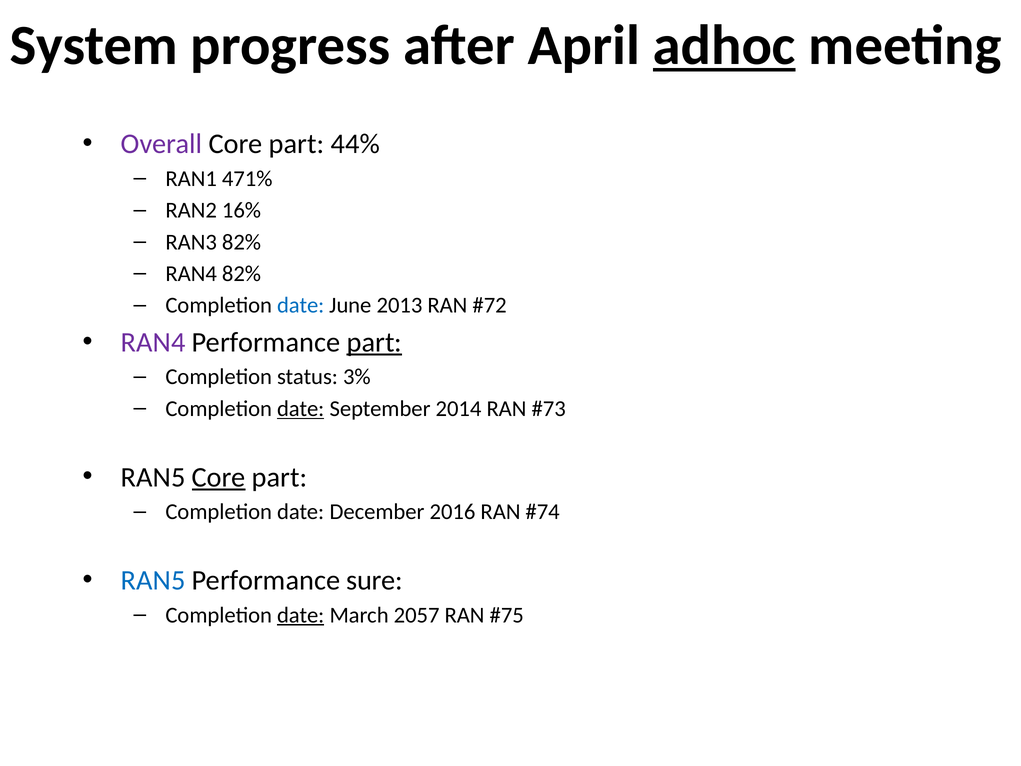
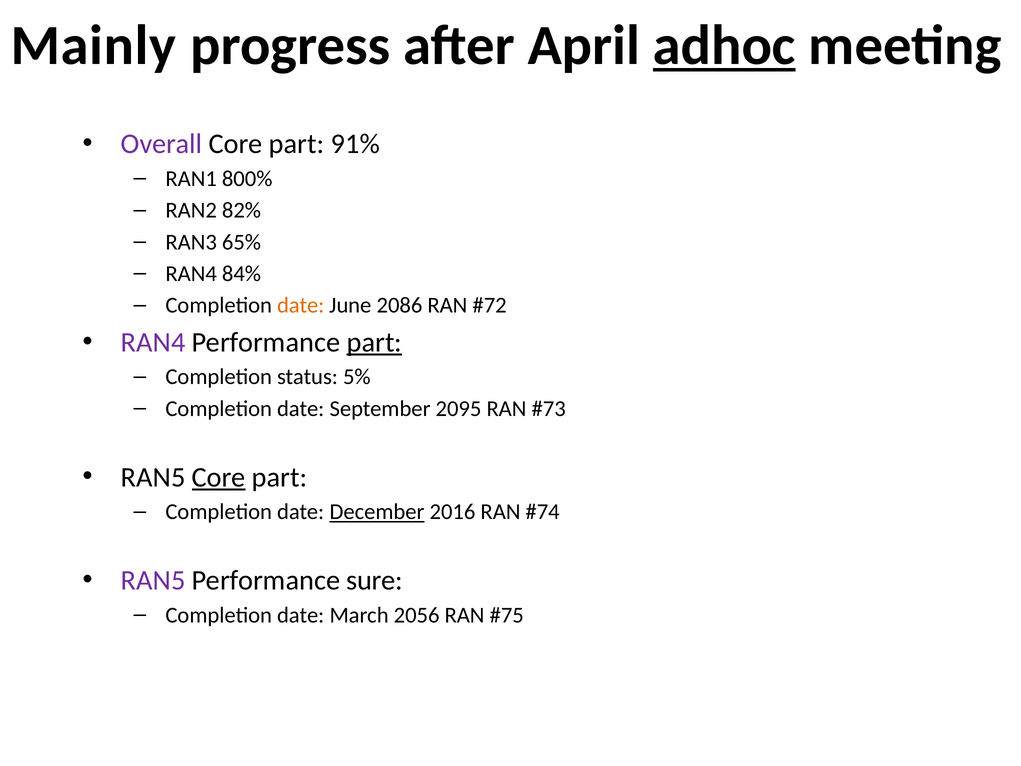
System: System -> Mainly
44%: 44% -> 91%
471%: 471% -> 800%
16%: 16% -> 82%
RAN3 82%: 82% -> 65%
RAN4 82%: 82% -> 84%
date at (301, 305) colour: blue -> orange
2013: 2013 -> 2086
3%: 3% -> 5%
date at (301, 409) underline: present -> none
2014: 2014 -> 2095
December underline: none -> present
RAN5 at (153, 580) colour: blue -> purple
date at (301, 615) underline: present -> none
2057: 2057 -> 2056
